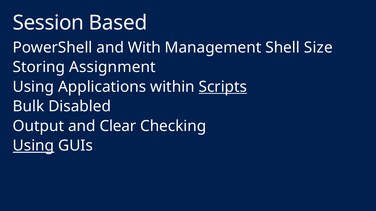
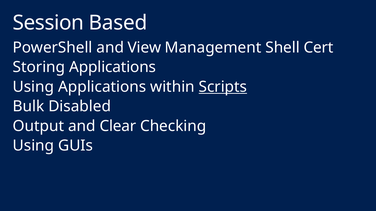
With: With -> View
Size: Size -> Cert
Storing Assignment: Assignment -> Applications
Using at (33, 146) underline: present -> none
